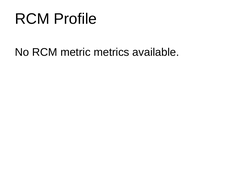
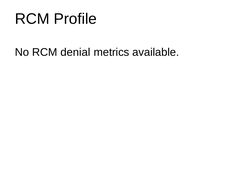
metric: metric -> denial
